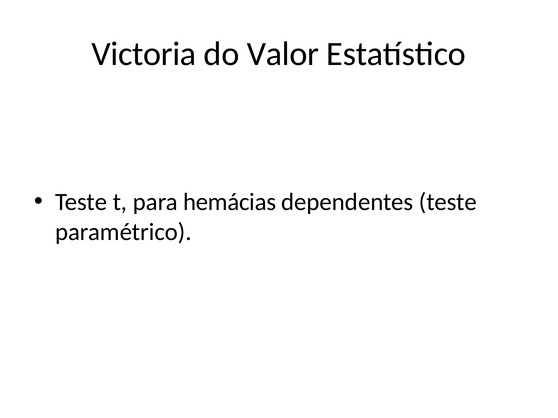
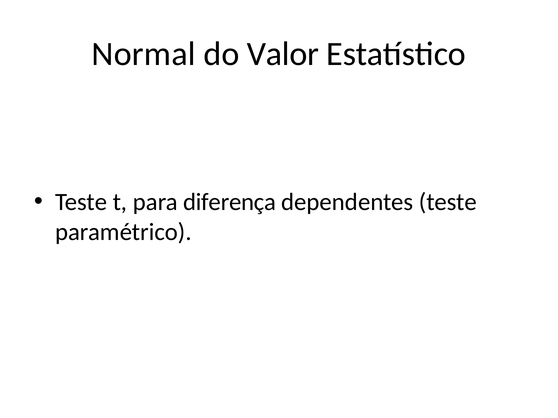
Victoria: Victoria -> Normal
hemácias: hemácias -> diferença
